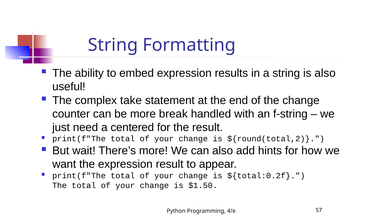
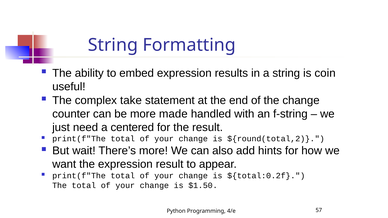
is also: also -> coin
break: break -> made
